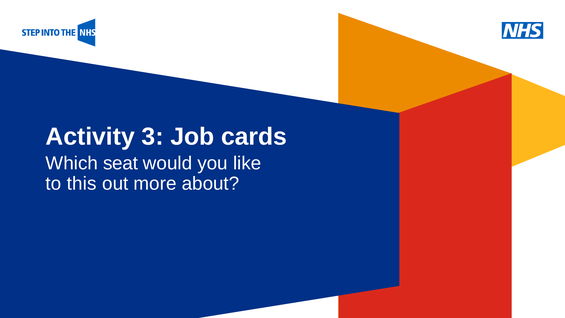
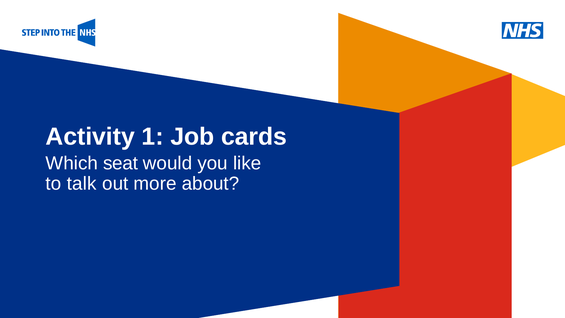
3: 3 -> 1
this: this -> talk
